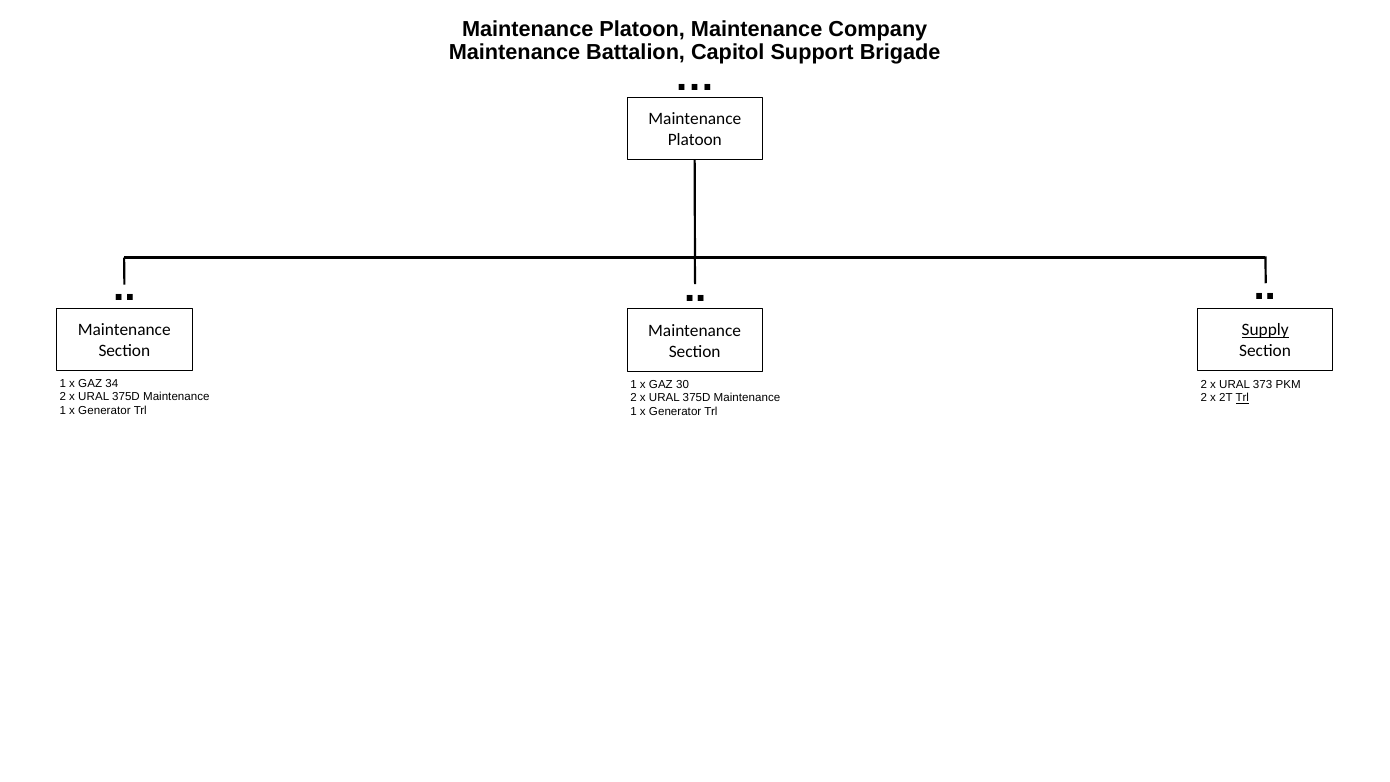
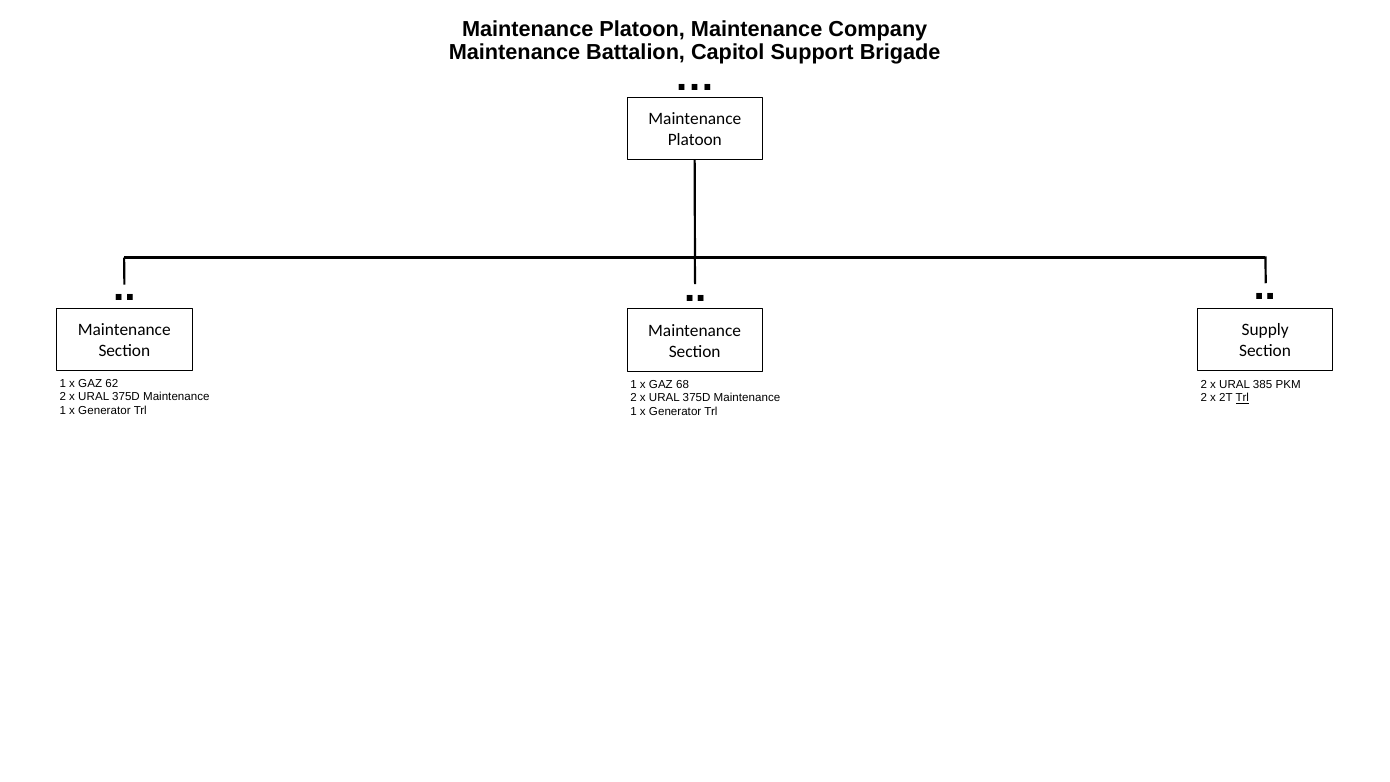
Supply underline: present -> none
34: 34 -> 62
30: 30 -> 68
373: 373 -> 385
